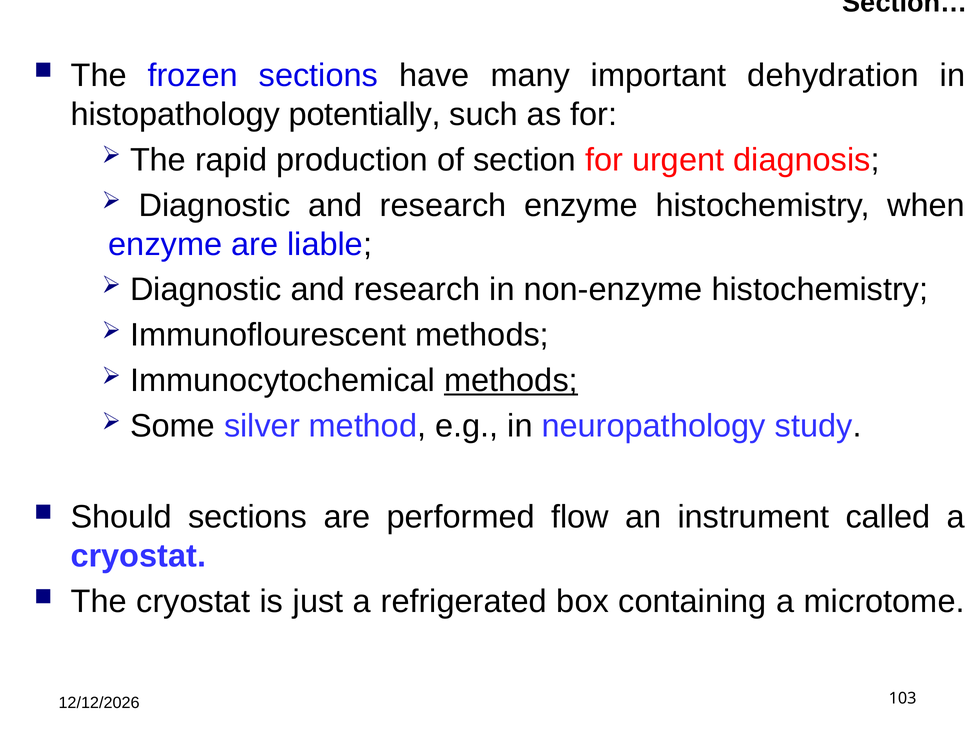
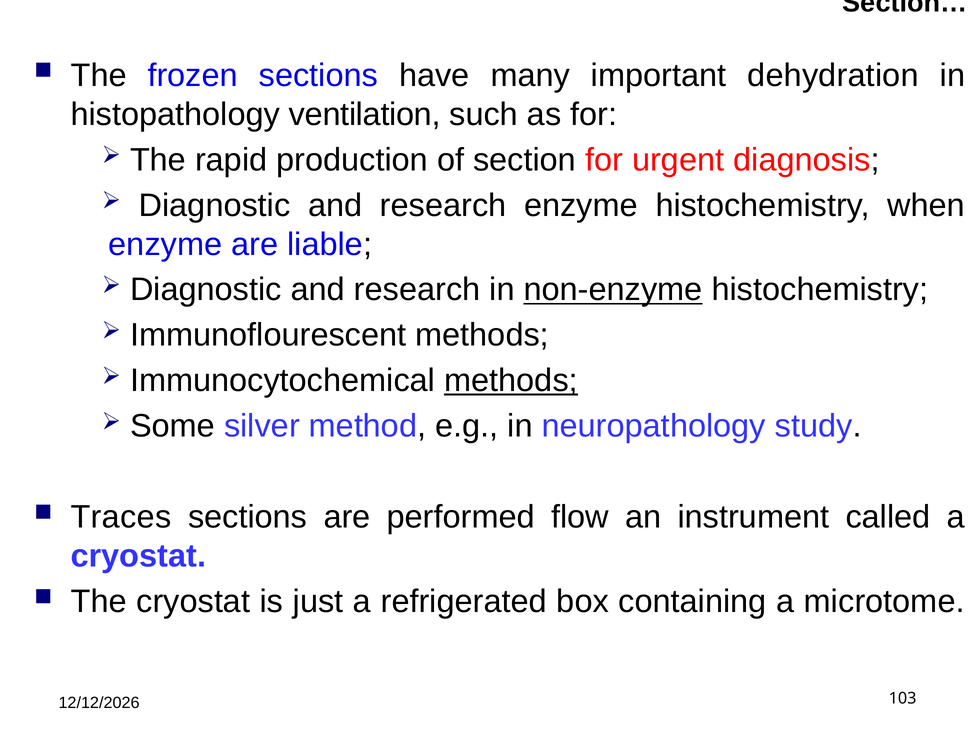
potentially: potentially -> ventilation
non-enzyme underline: none -> present
Should: Should -> Traces
